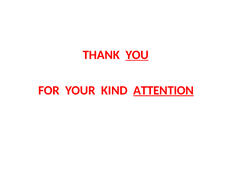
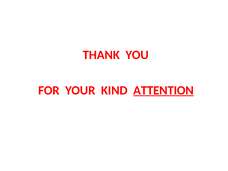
YOU underline: present -> none
